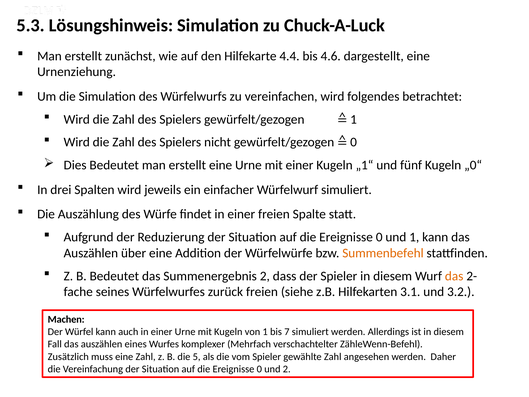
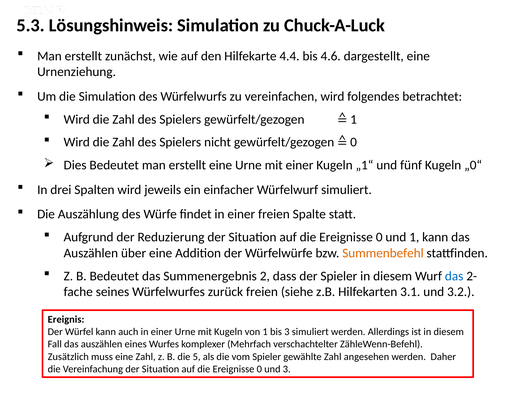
das at (454, 276) colour: orange -> blue
Machen: Machen -> Ereignis
bis 7: 7 -> 3
und 2: 2 -> 3
